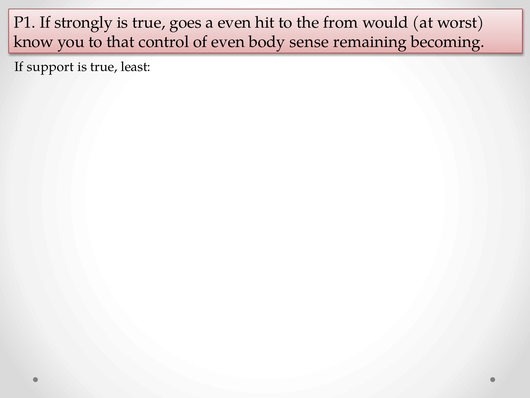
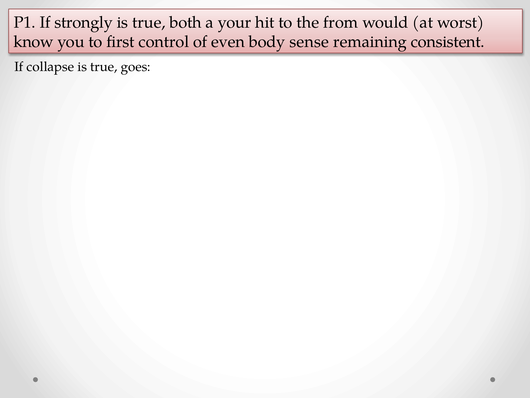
goes: goes -> both
a even: even -> your
that: that -> first
becoming: becoming -> consistent
support: support -> collapse
least: least -> goes
